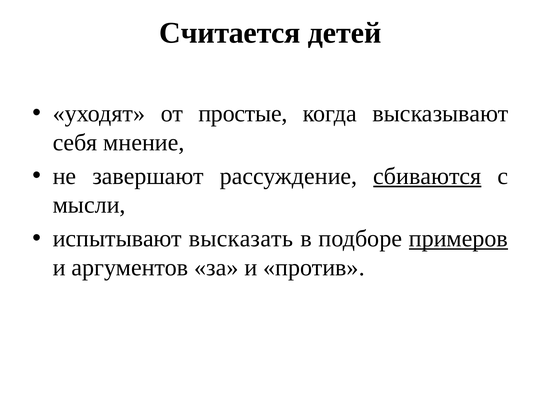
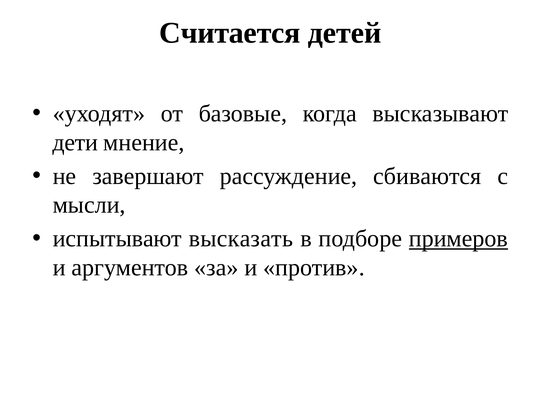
простые: простые -> базовые
себя: себя -> дети
сбиваются underline: present -> none
